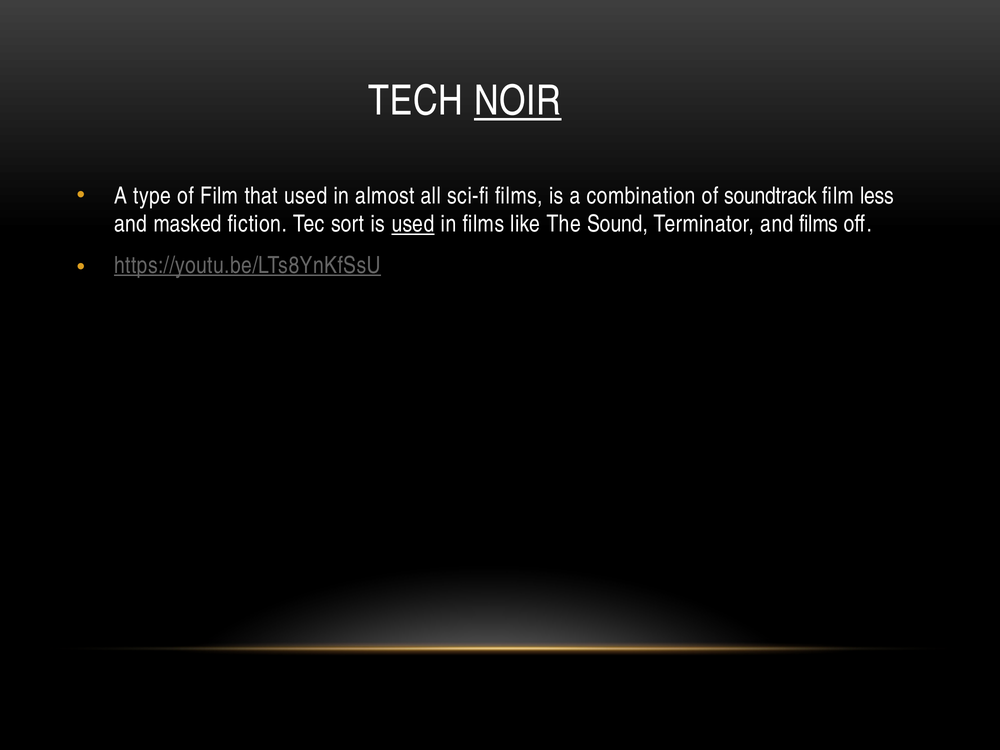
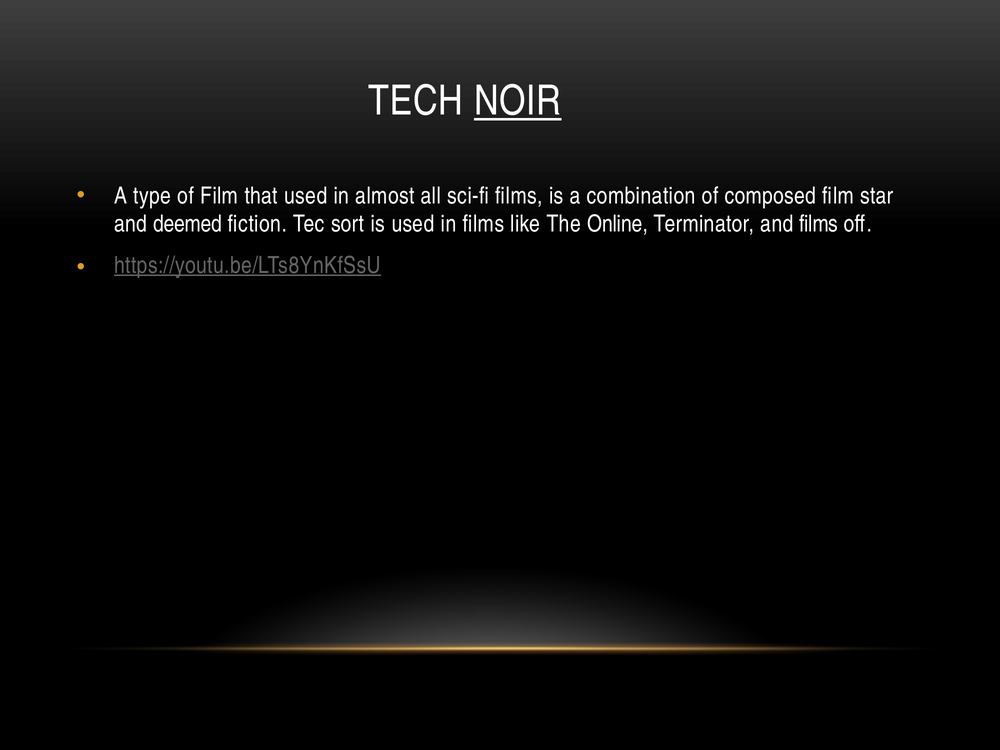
soundtrack: soundtrack -> composed
less: less -> star
masked: masked -> deemed
used at (413, 224) underline: present -> none
Sound: Sound -> Online
